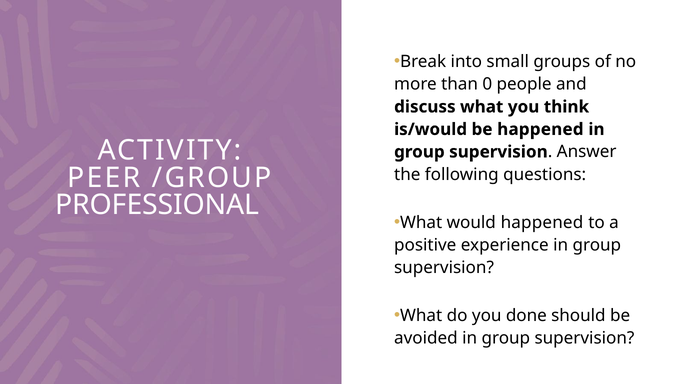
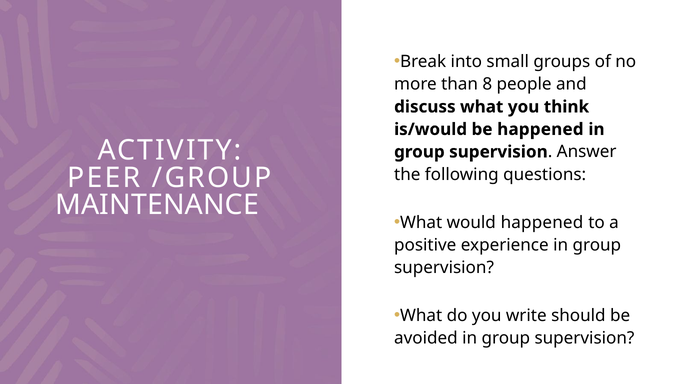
0: 0 -> 8
PROFESSIONAL: PROFESSIONAL -> MAINTENANCE
done: done -> write
